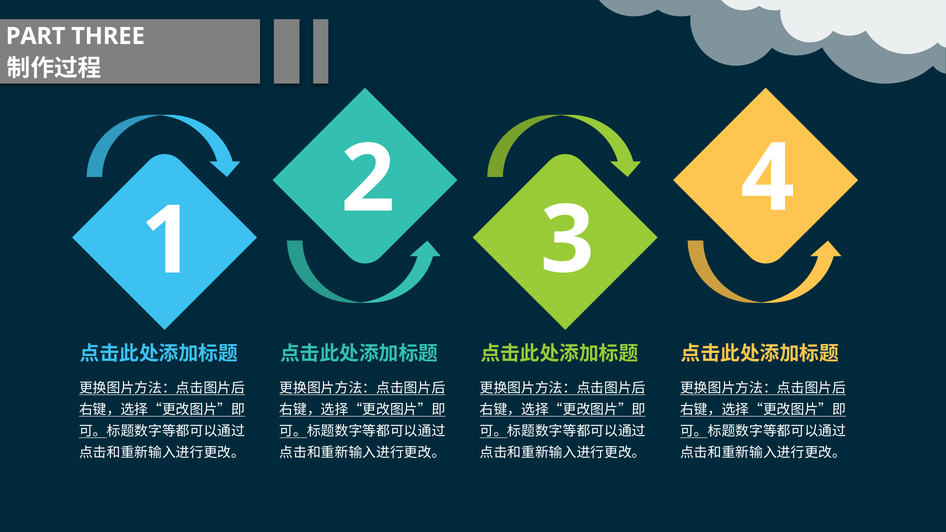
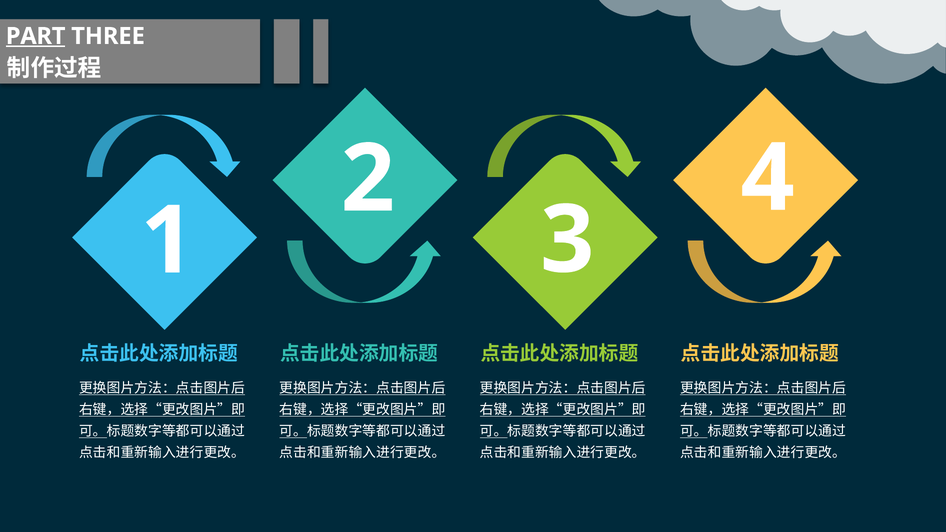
PART underline: none -> present
